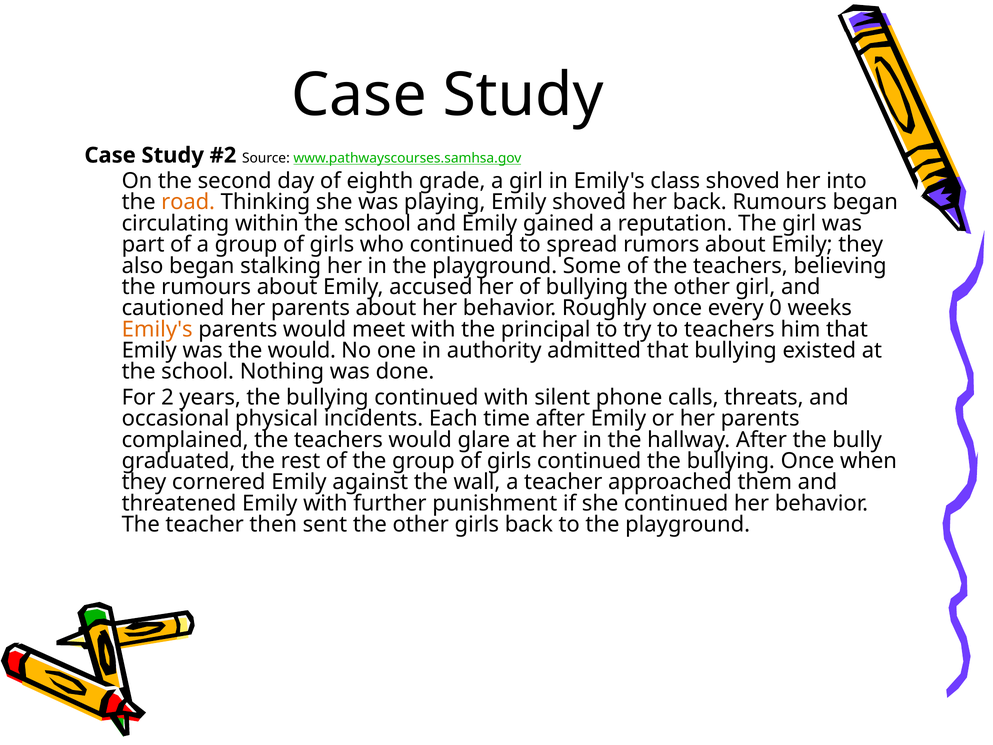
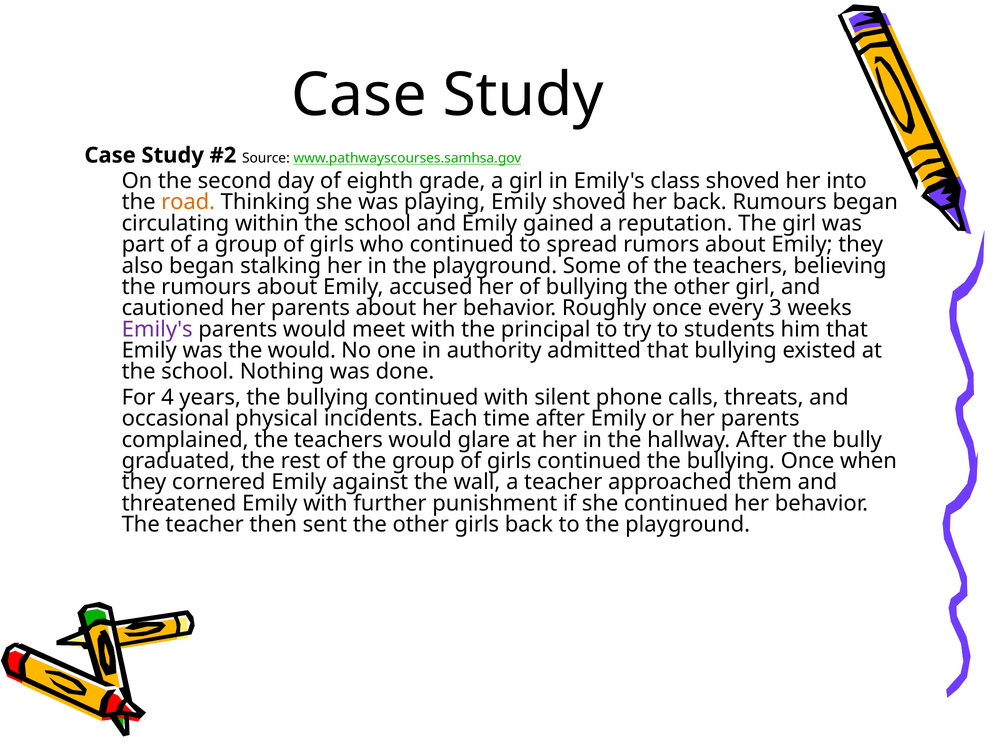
0: 0 -> 3
Emily's at (157, 329) colour: orange -> purple
to teachers: teachers -> students
2: 2 -> 4
